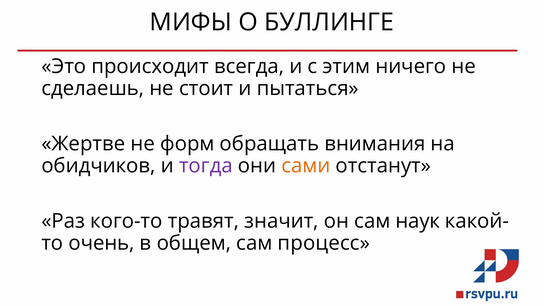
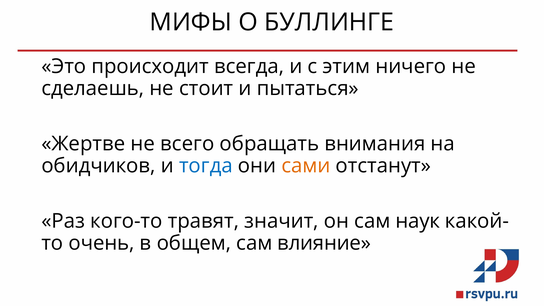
форм: форм -> всего
тогда colour: purple -> blue
процесс: процесс -> влияние
